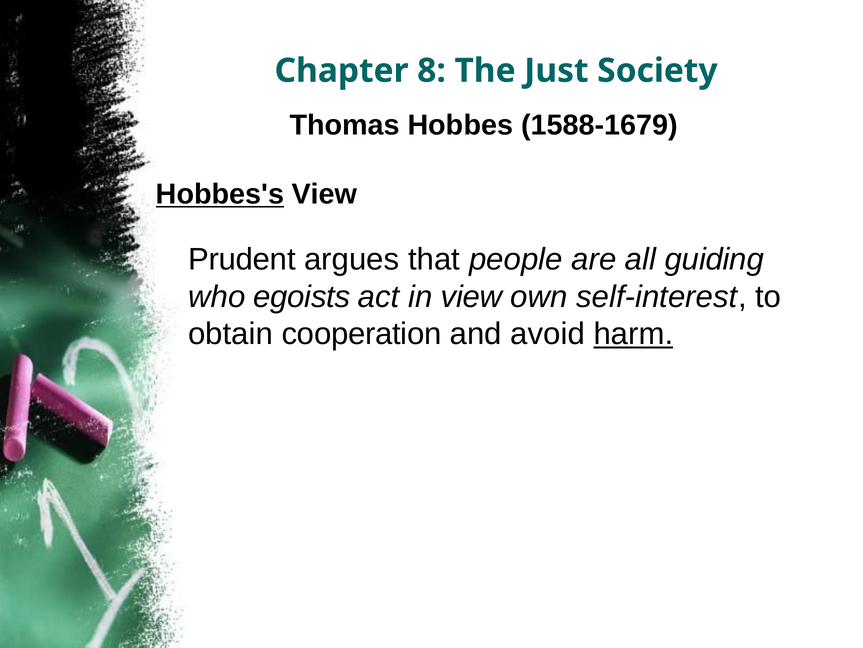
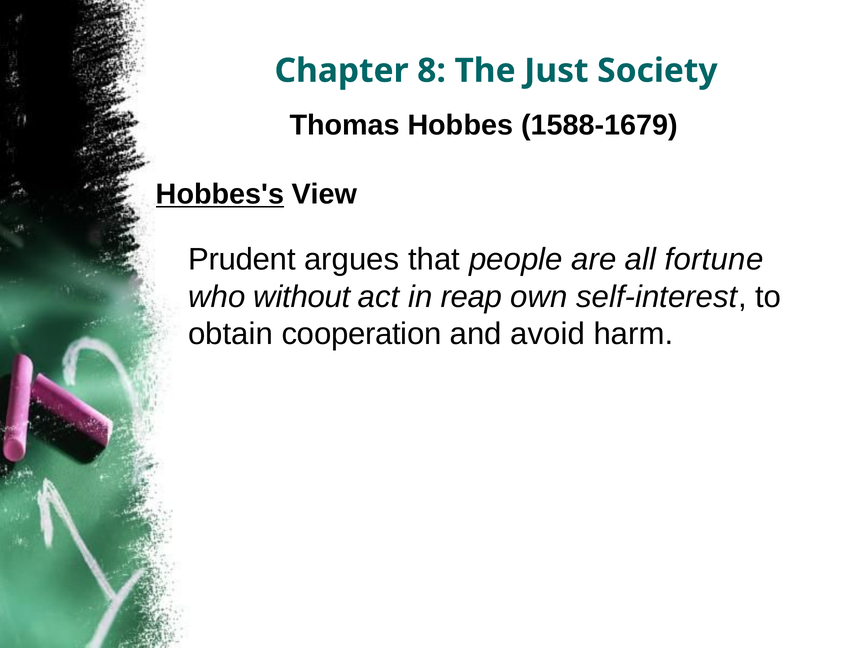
guiding: guiding -> fortune
egoists: egoists -> without
in view: view -> reap
harm underline: present -> none
